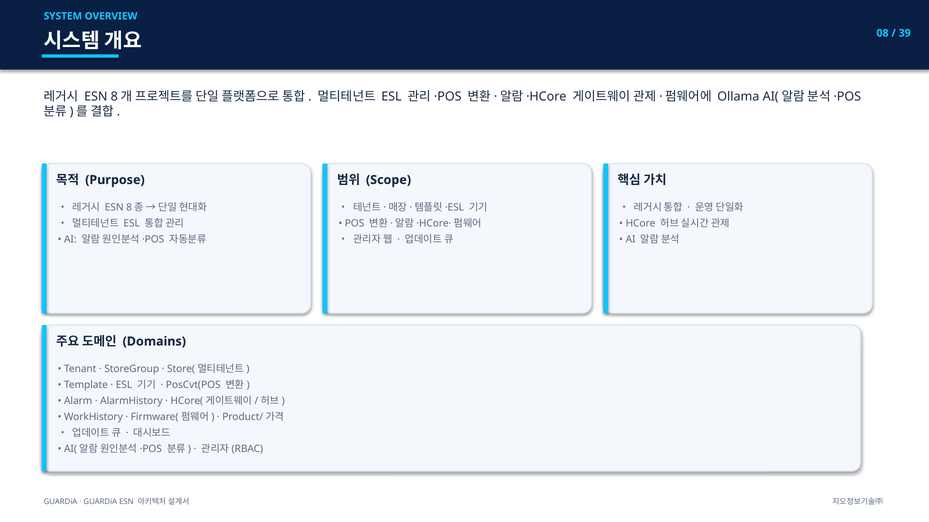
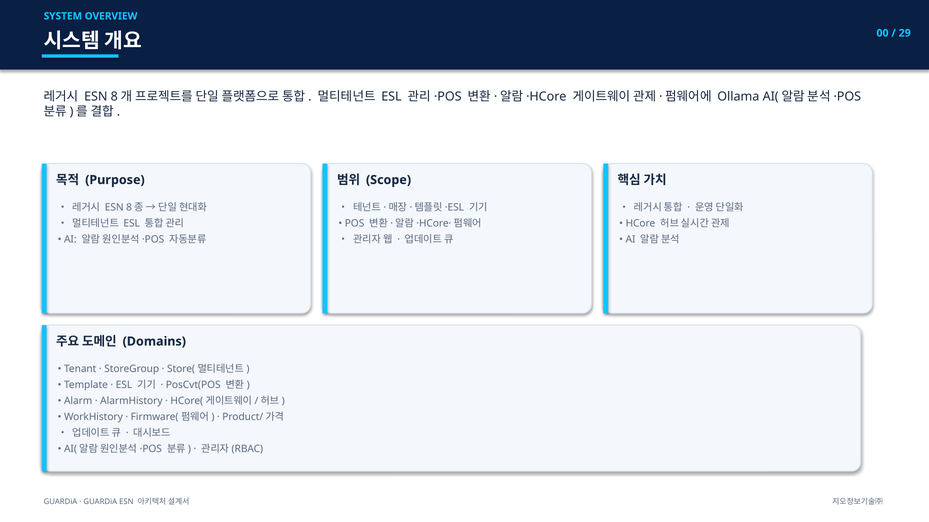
08: 08 -> 00
39: 39 -> 29
